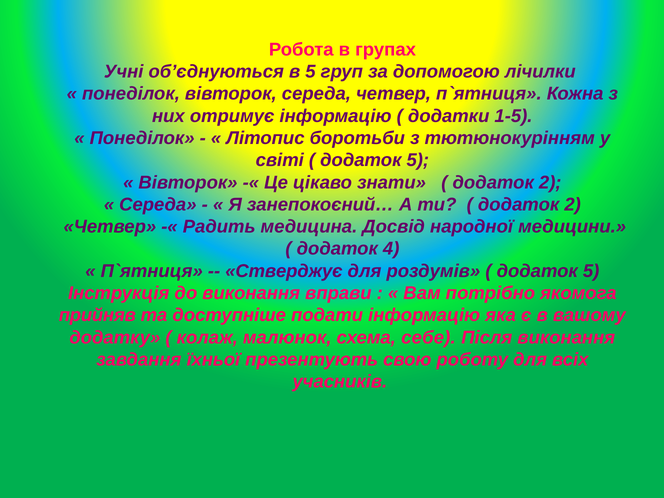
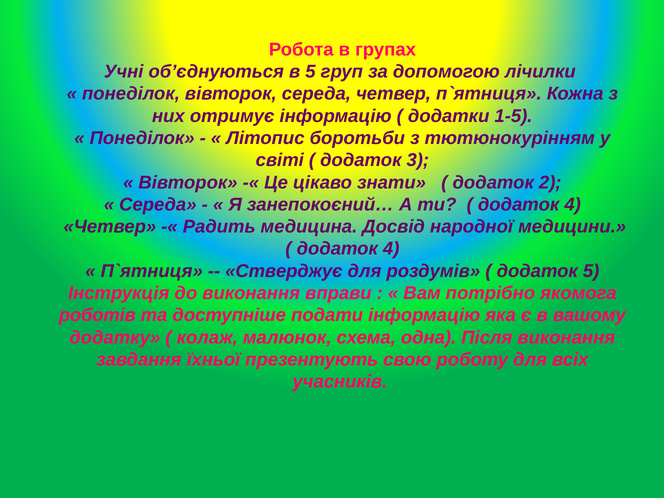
5 at (418, 160): 5 -> 3
2 at (573, 205): 2 -> 4
прийняв: прийняв -> роботів
себе: себе -> одна
